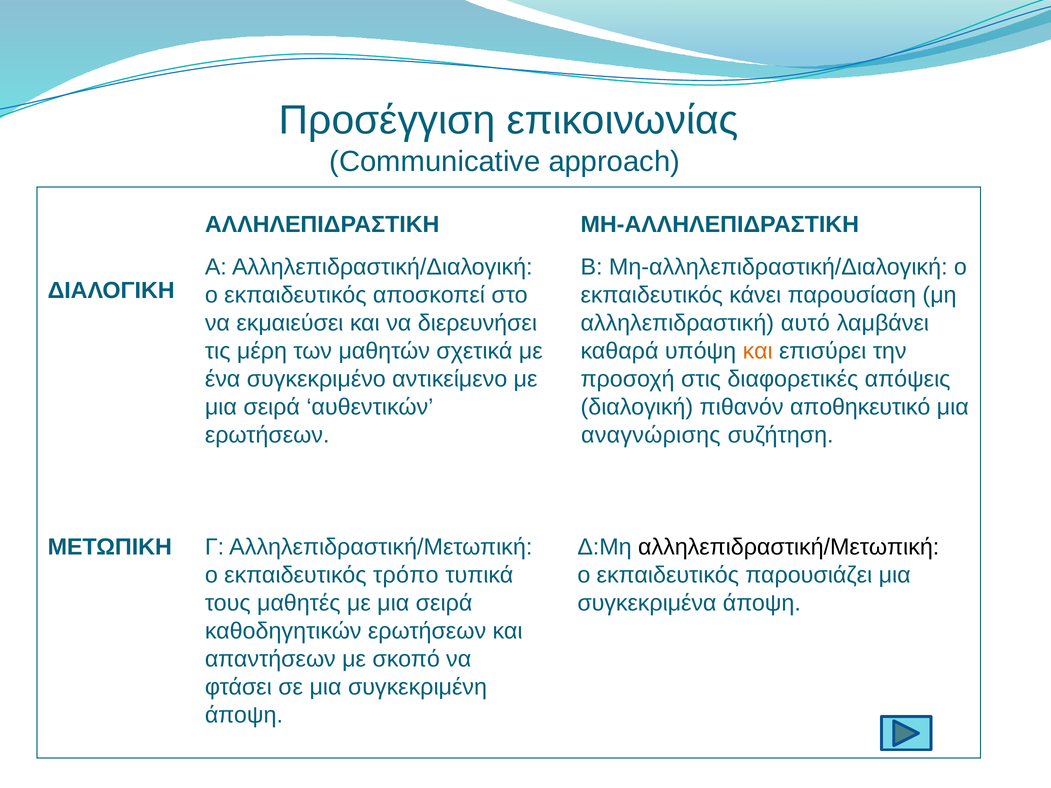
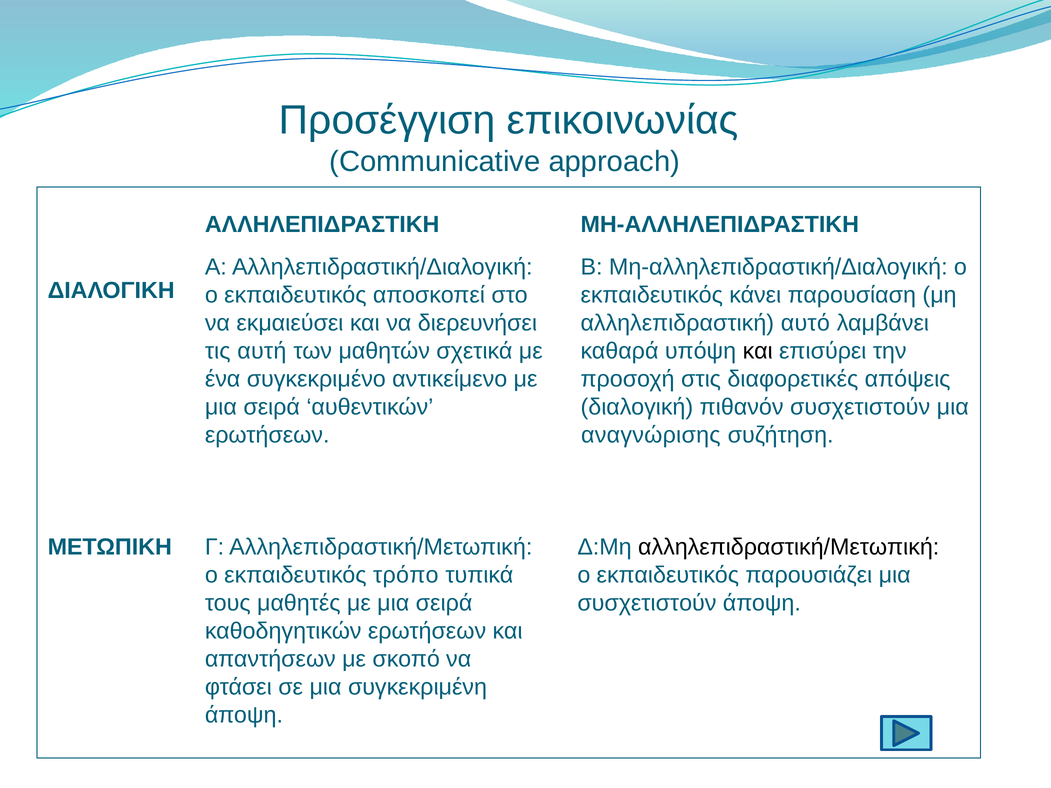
μέρη: μέρη -> αυτή
και at (758, 351) colour: orange -> black
πιθανόν αποθηκευτικό: αποθηκευτικό -> συσχετιστούν
συγκεκριμένα at (647, 603): συγκεκριμένα -> συσχετιστούν
